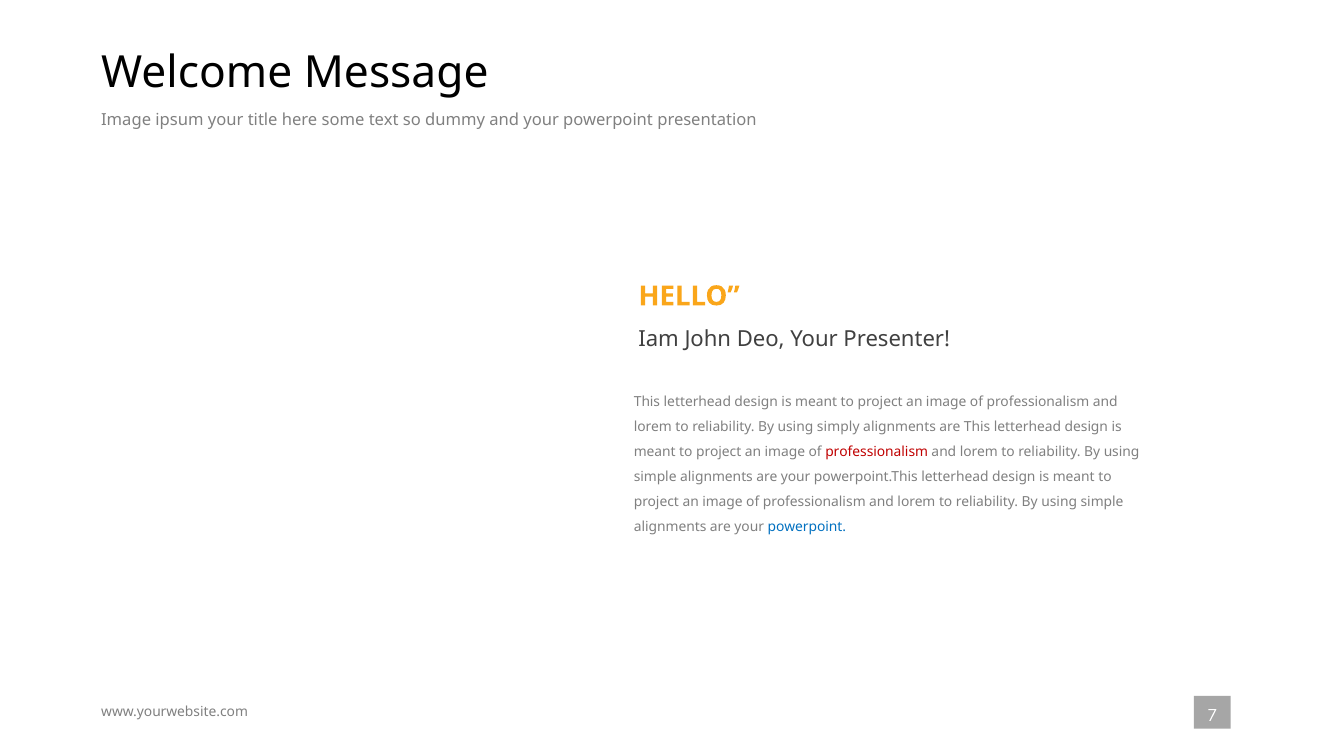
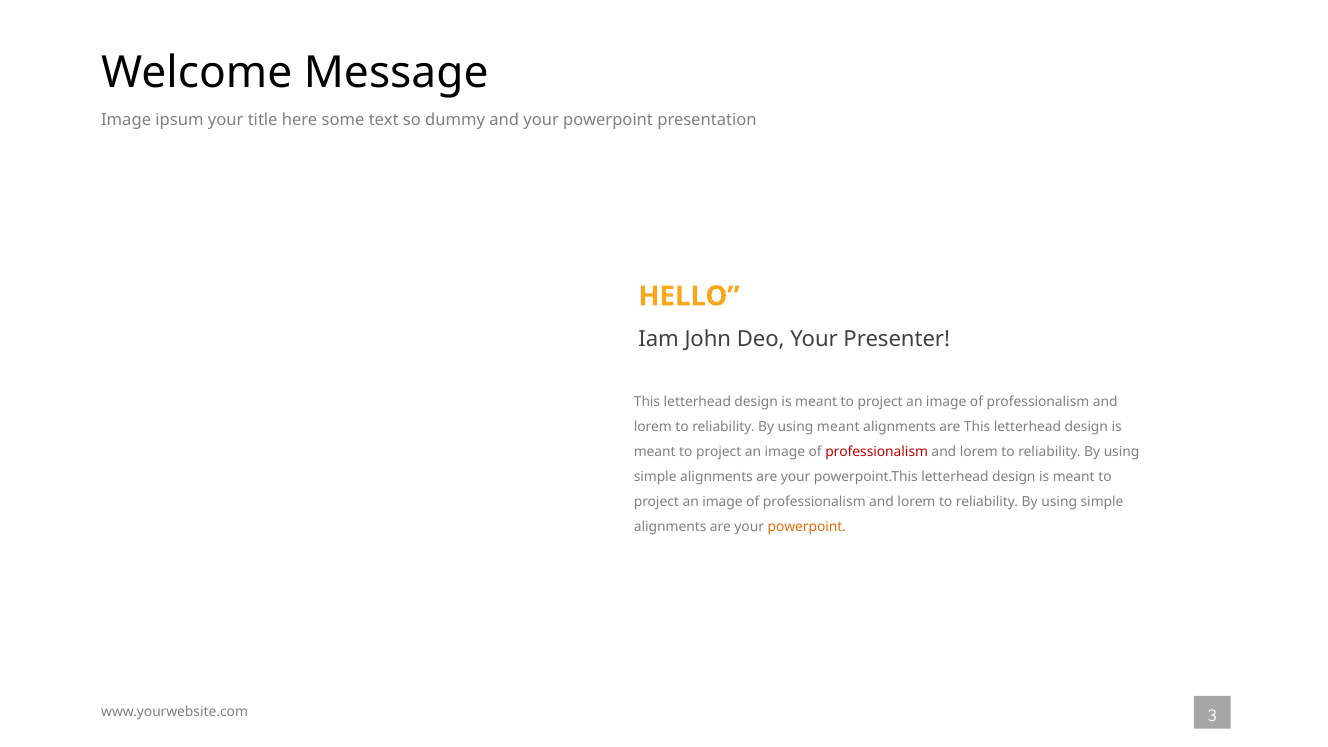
using simply: simply -> meant
powerpoint at (807, 527) colour: blue -> orange
7: 7 -> 3
